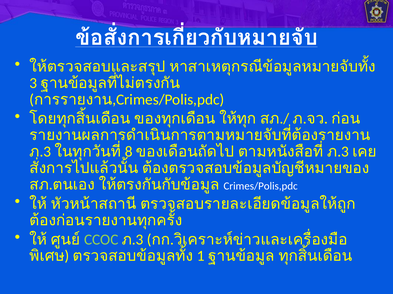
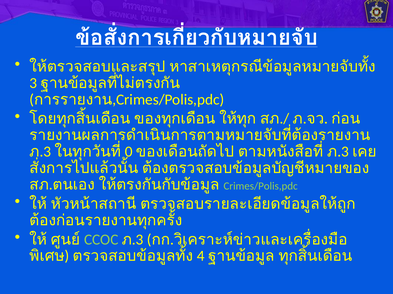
8: 8 -> 0
Crimes/Polis,pdc colour: white -> light green
1: 1 -> 4
